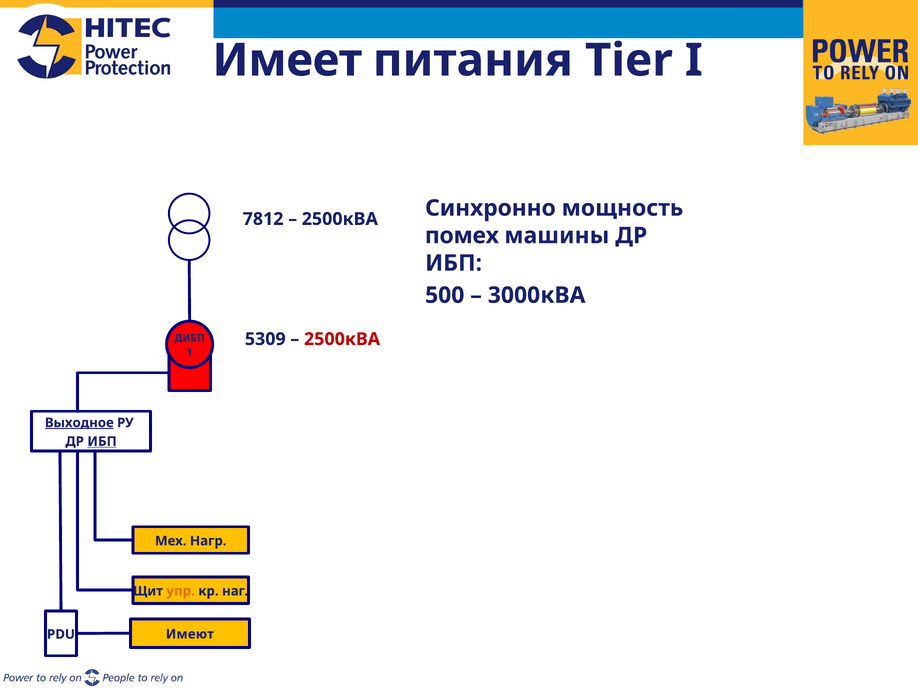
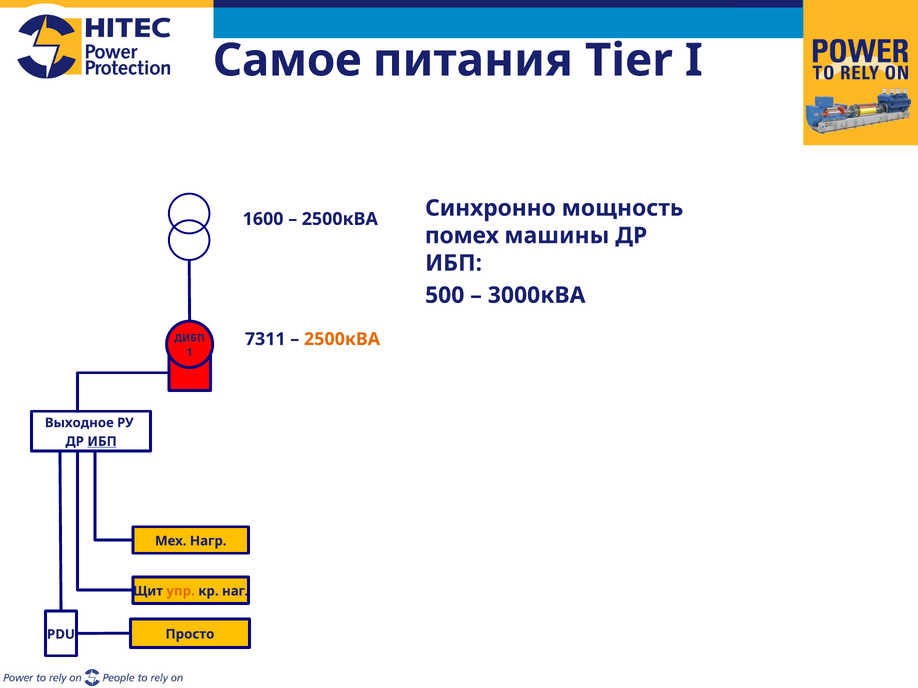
Имеет: Имеет -> Самое
7812: 7812 -> 1600
5309: 5309 -> 7311
2500кВА at (342, 339) colour: red -> orange
Выходное underline: present -> none
Имеют: Имеют -> Просто
